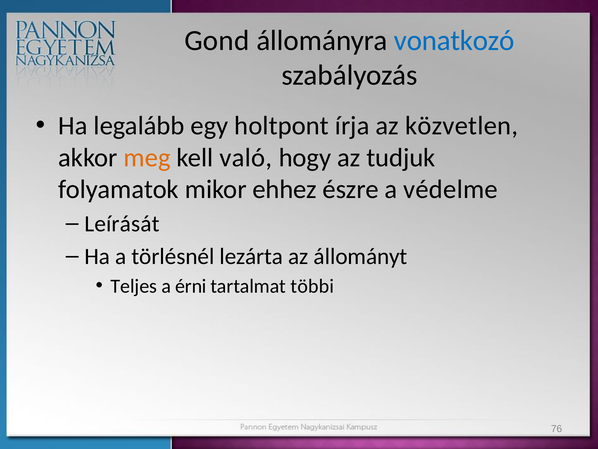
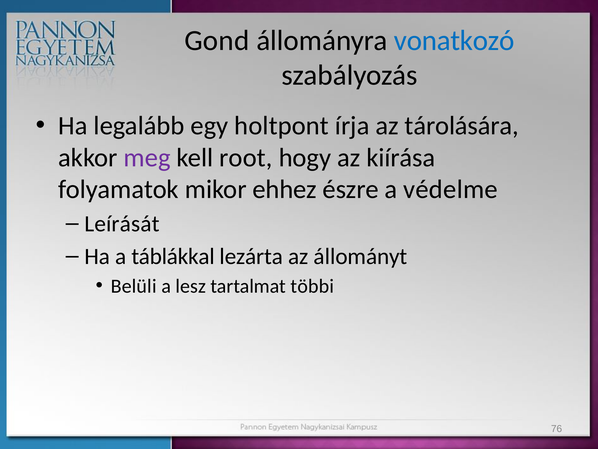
közvetlen: közvetlen -> tárolására
meg colour: orange -> purple
való: való -> root
tudjuk: tudjuk -> kiírása
törlésnél: törlésnél -> táblákkal
Teljes: Teljes -> Belüli
érni: érni -> lesz
